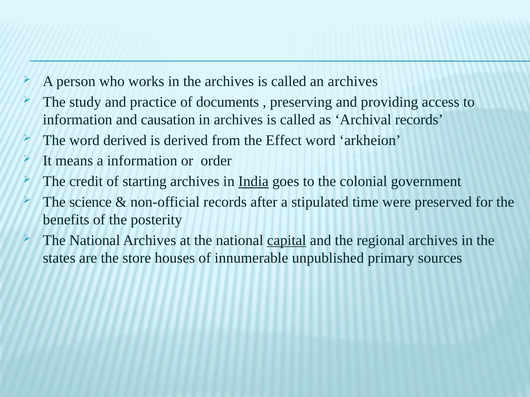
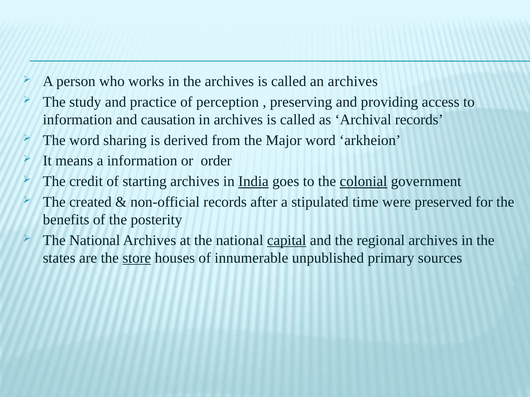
documents: documents -> perception
word derived: derived -> sharing
Effect: Effect -> Major
colonial underline: none -> present
science: science -> created
store underline: none -> present
